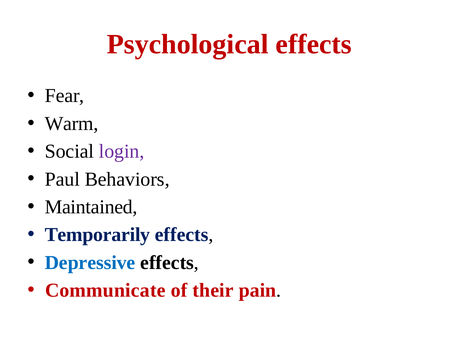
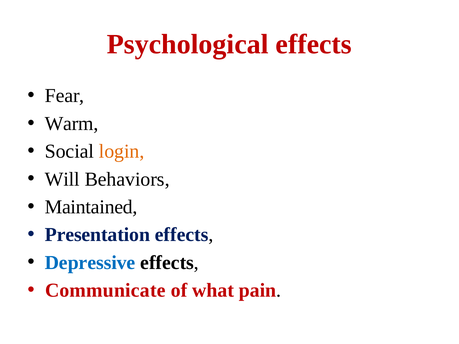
login colour: purple -> orange
Paul: Paul -> Will
Temporarily: Temporarily -> Presentation
their: their -> what
